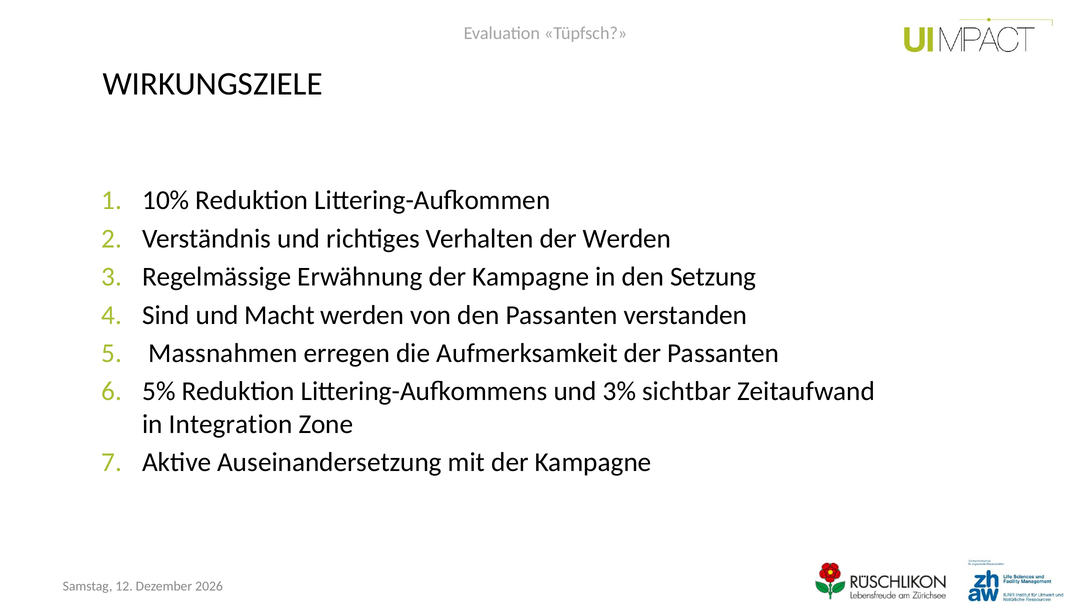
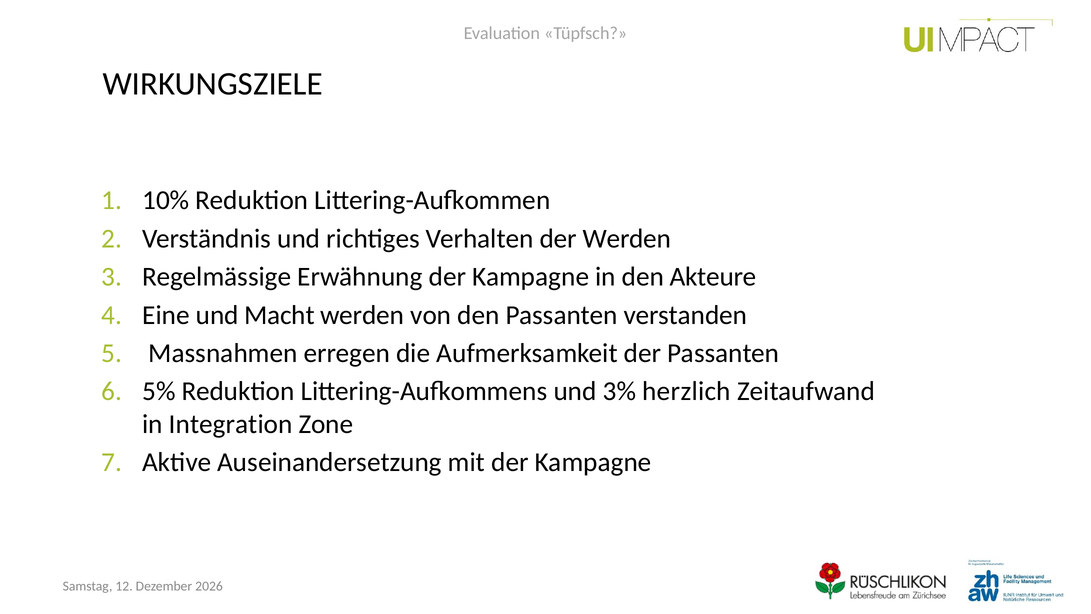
Setzung: Setzung -> Akteure
Sind: Sind -> Eine
sichtbar: sichtbar -> herzlich
